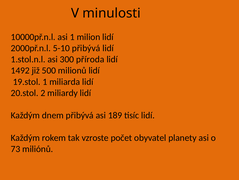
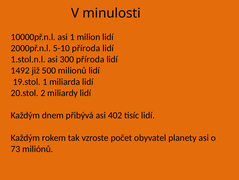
5-10 přibývá: přibývá -> příroda
189: 189 -> 402
